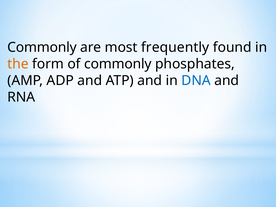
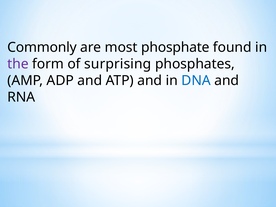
frequently: frequently -> phosphate
the colour: orange -> purple
of commonly: commonly -> surprising
